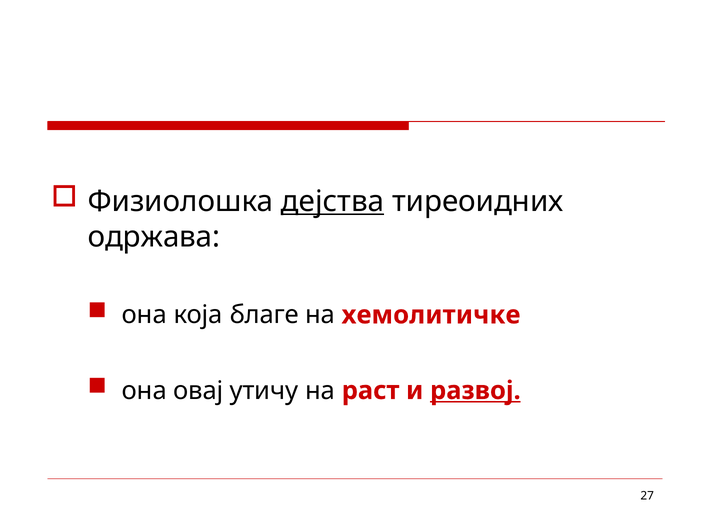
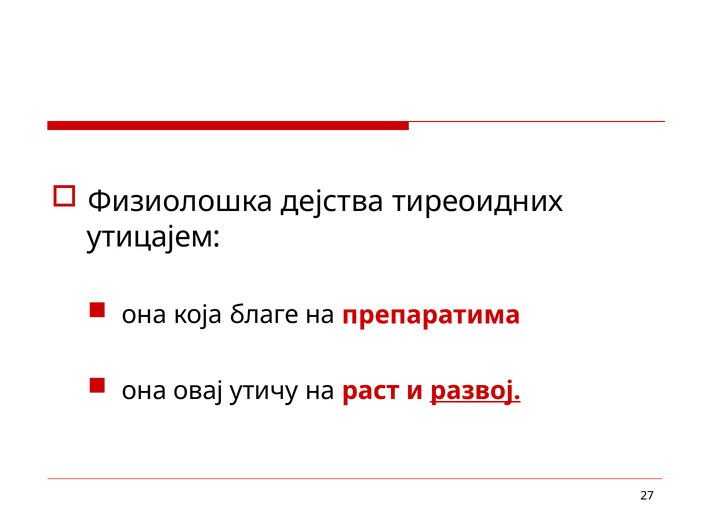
дејства underline: present -> none
одржава: одржава -> утицајем
хемолитичке: хемолитичке -> препаратима
